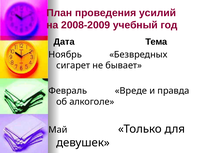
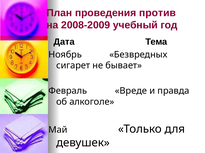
усилий: усилий -> против
